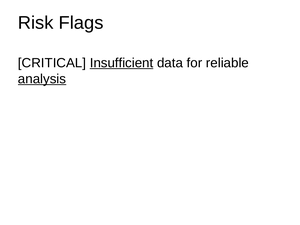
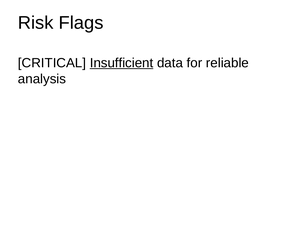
analysis underline: present -> none
